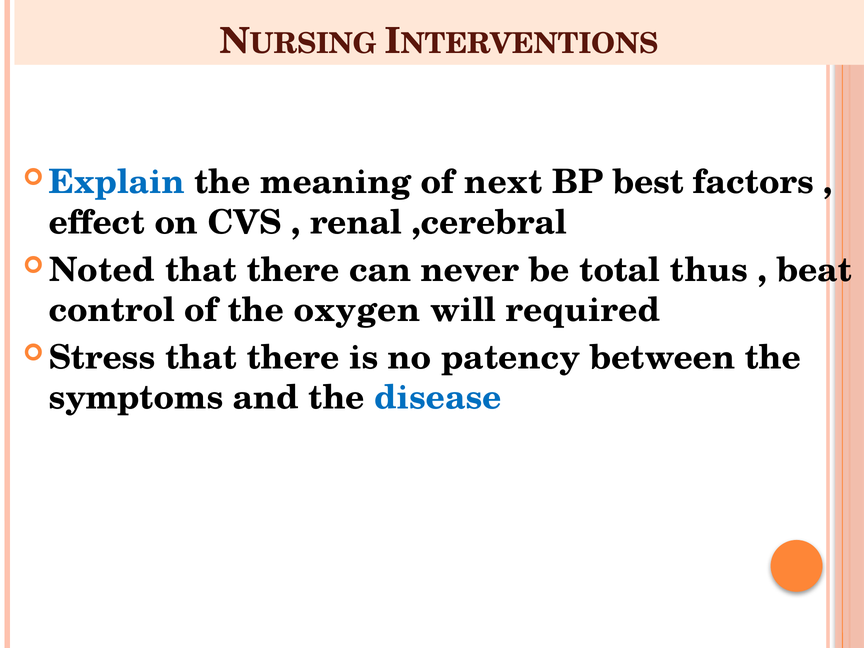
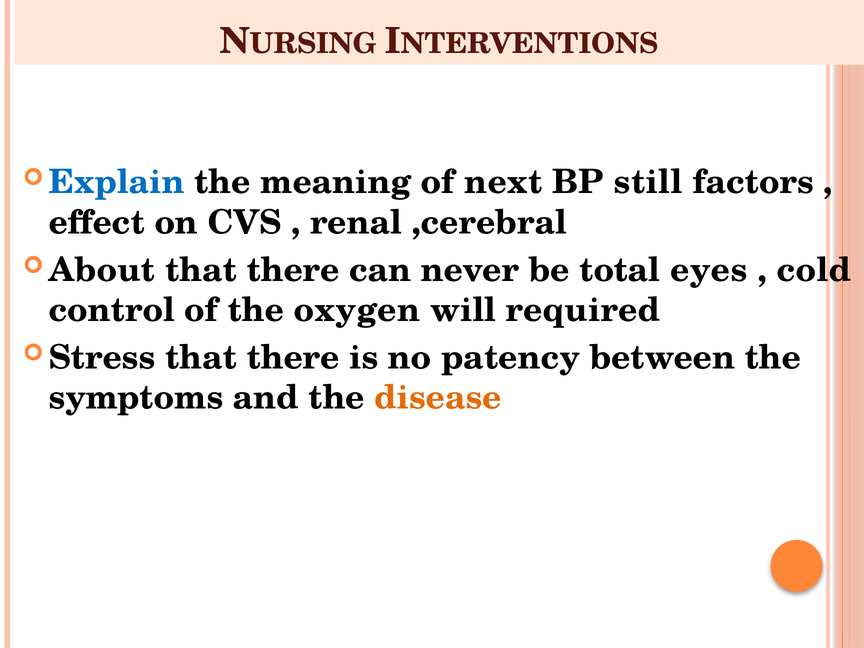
best: best -> still
Noted: Noted -> About
thus: thus -> eyes
beat: beat -> cold
disease colour: blue -> orange
